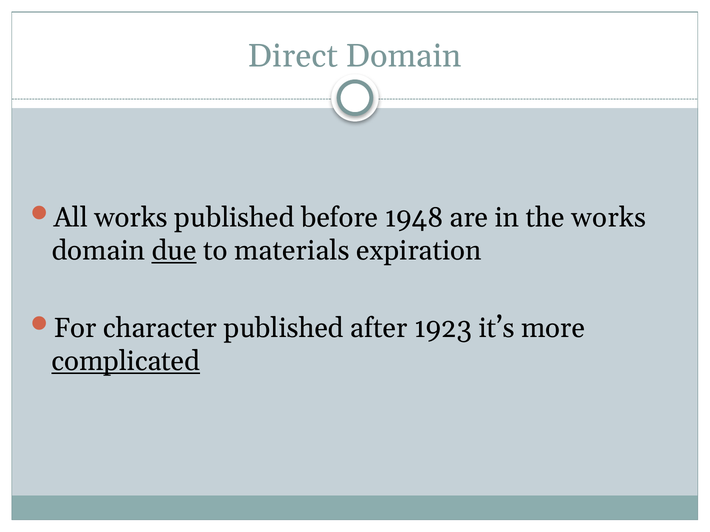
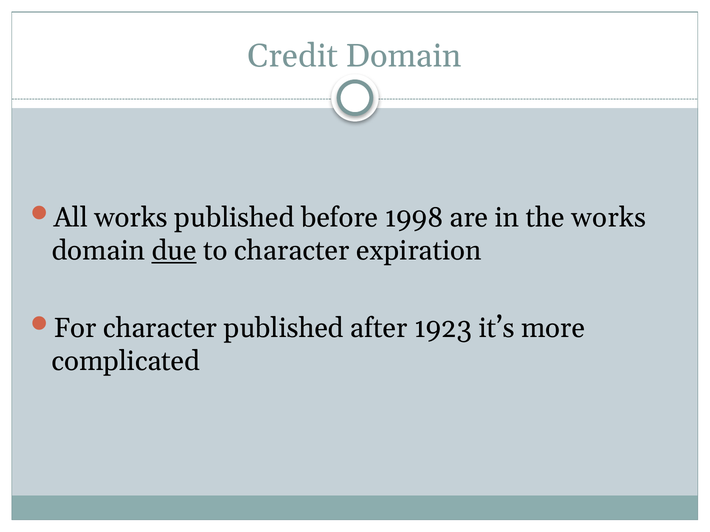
Direct: Direct -> Credit
1948: 1948 -> 1998
to materials: materials -> character
complicated underline: present -> none
